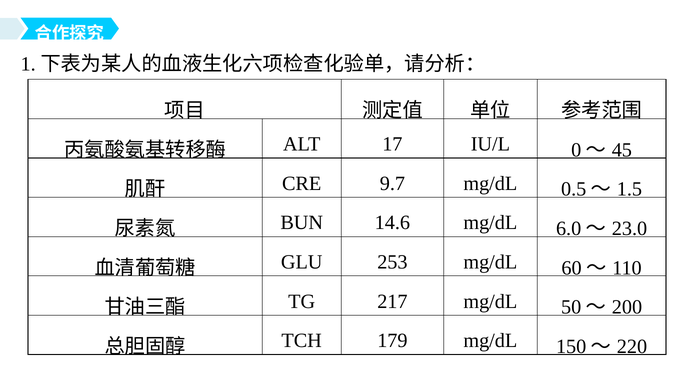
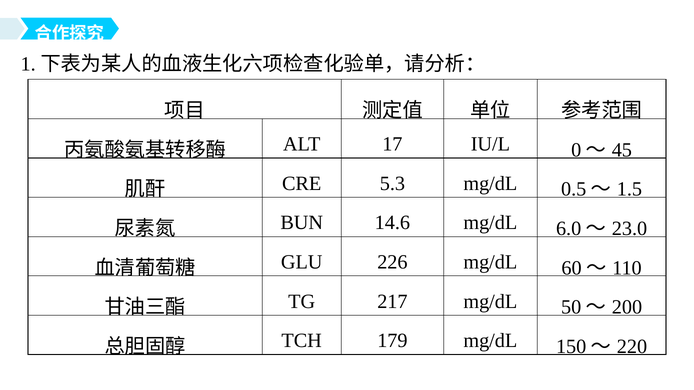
9.7: 9.7 -> 5.3
253: 253 -> 226
